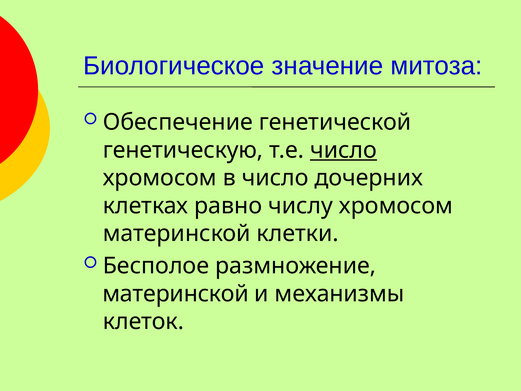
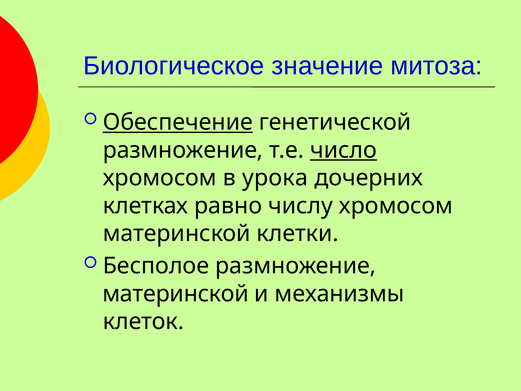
Обеспечение underline: none -> present
генетическую at (183, 150): генетическую -> размножение
в число: число -> урока
